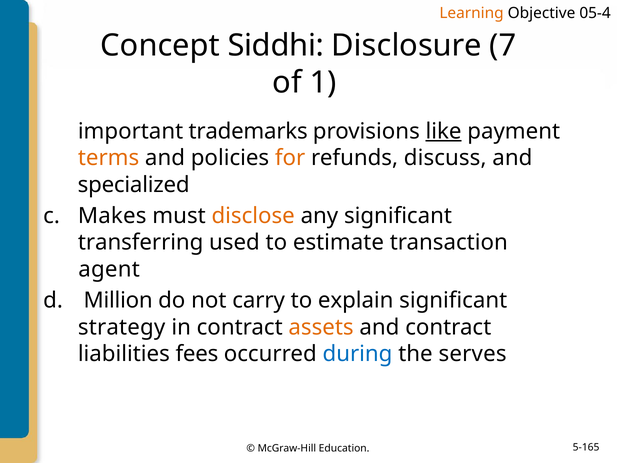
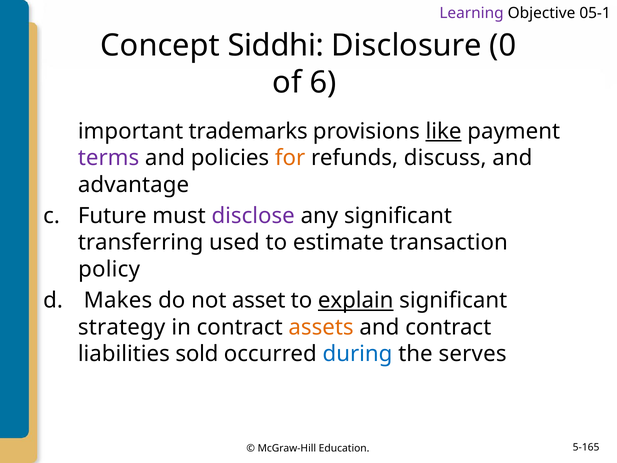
Learning colour: orange -> purple
05-4: 05-4 -> 05-1
7: 7 -> 0
1: 1 -> 6
terms colour: orange -> purple
specialized: specialized -> advantage
Makes: Makes -> Future
disclose colour: orange -> purple
agent: agent -> policy
Million: Million -> Makes
carry: carry -> asset
explain underline: none -> present
fees: fees -> sold
